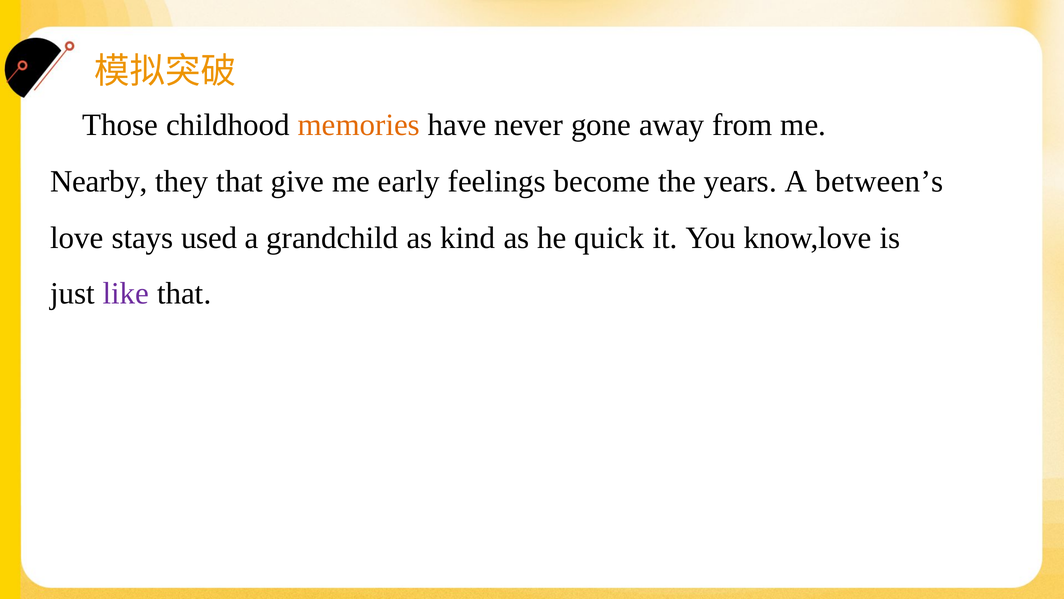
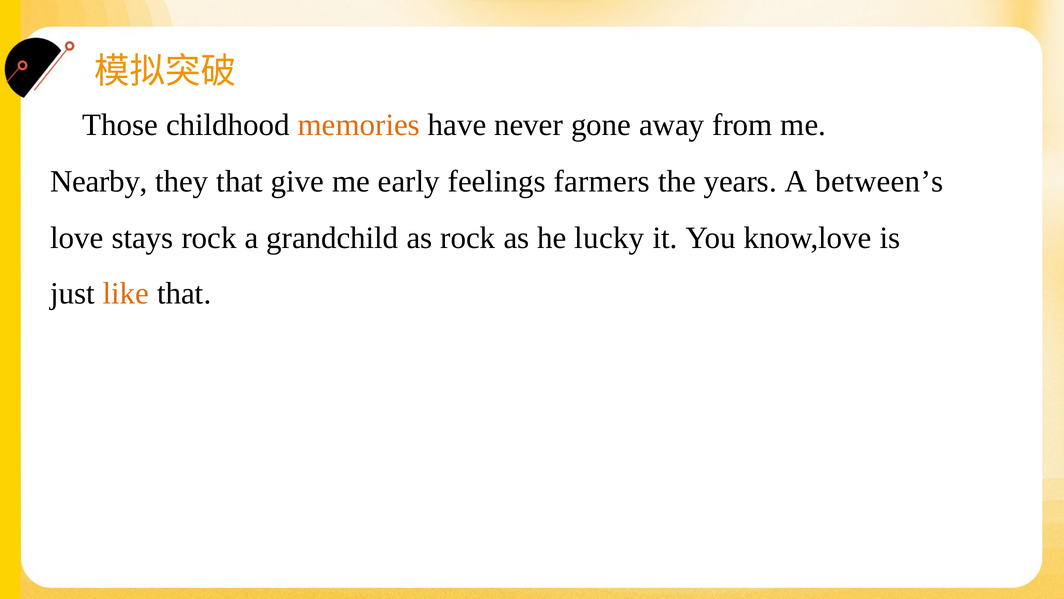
become: become -> farmers
stays used: used -> rock
as kind: kind -> rock
quick: quick -> lucky
like colour: purple -> orange
